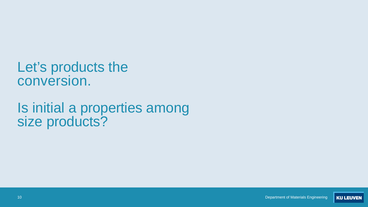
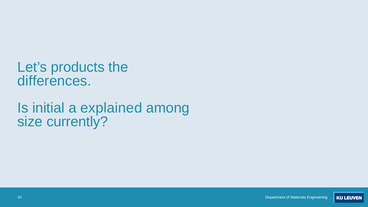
conversion: conversion -> differences
properties: properties -> explained
size products: products -> currently
